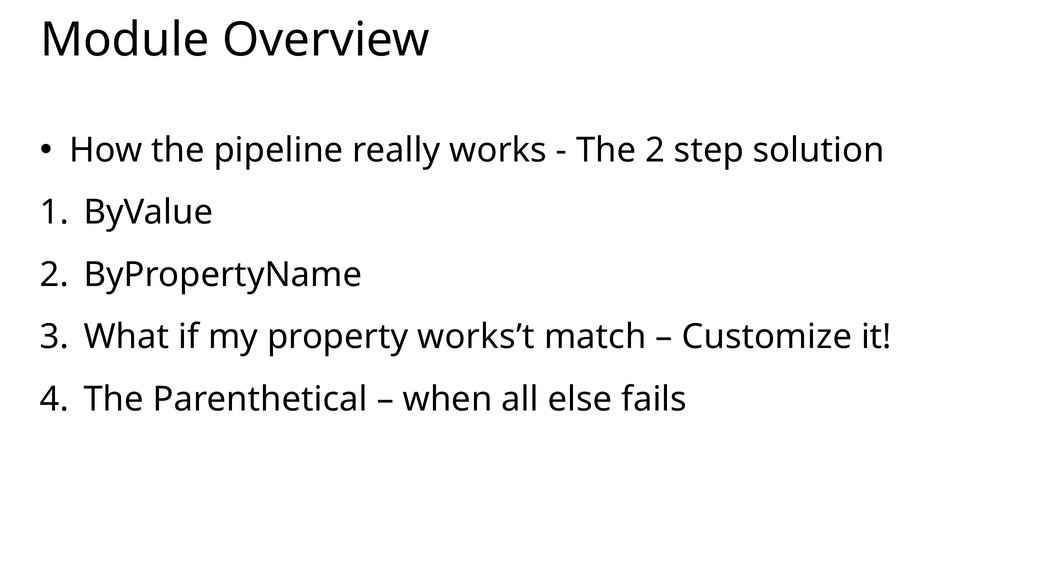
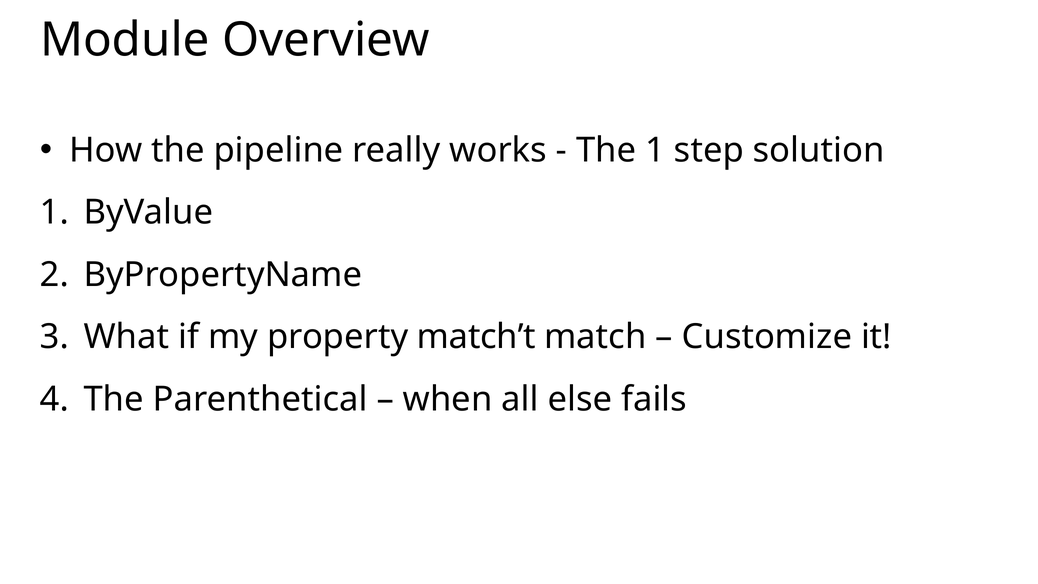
The 2: 2 -> 1
works’t: works’t -> match’t
